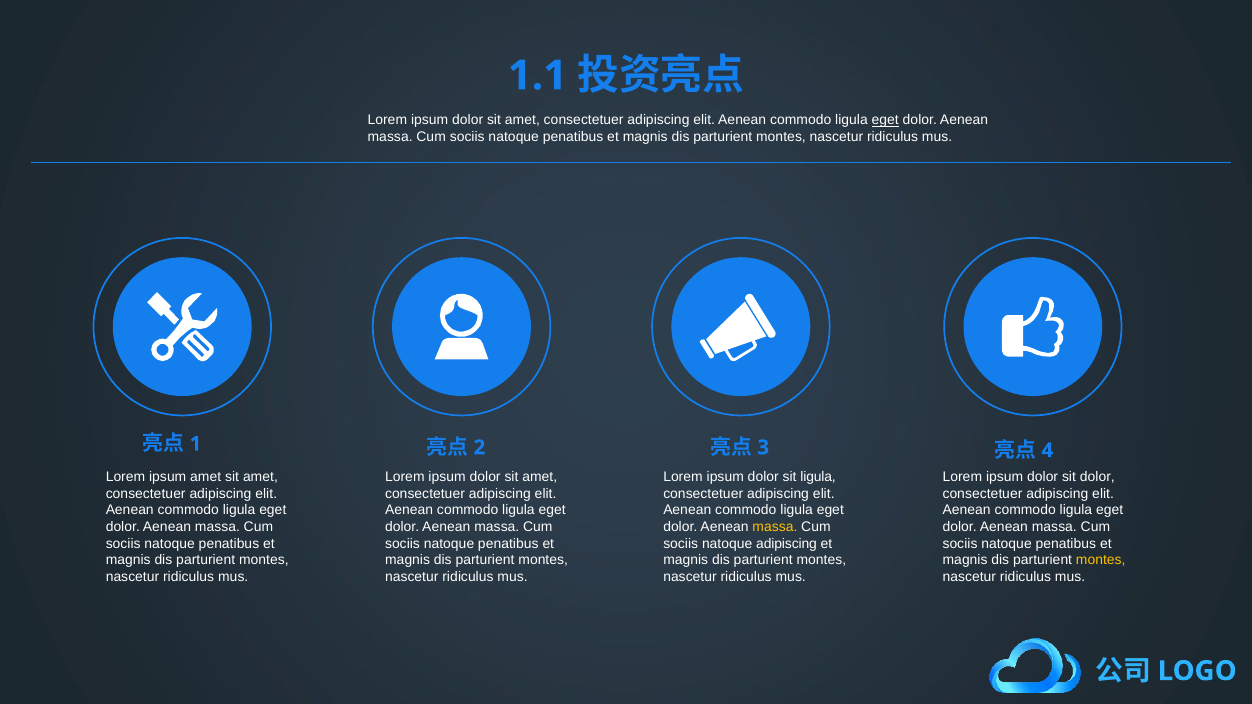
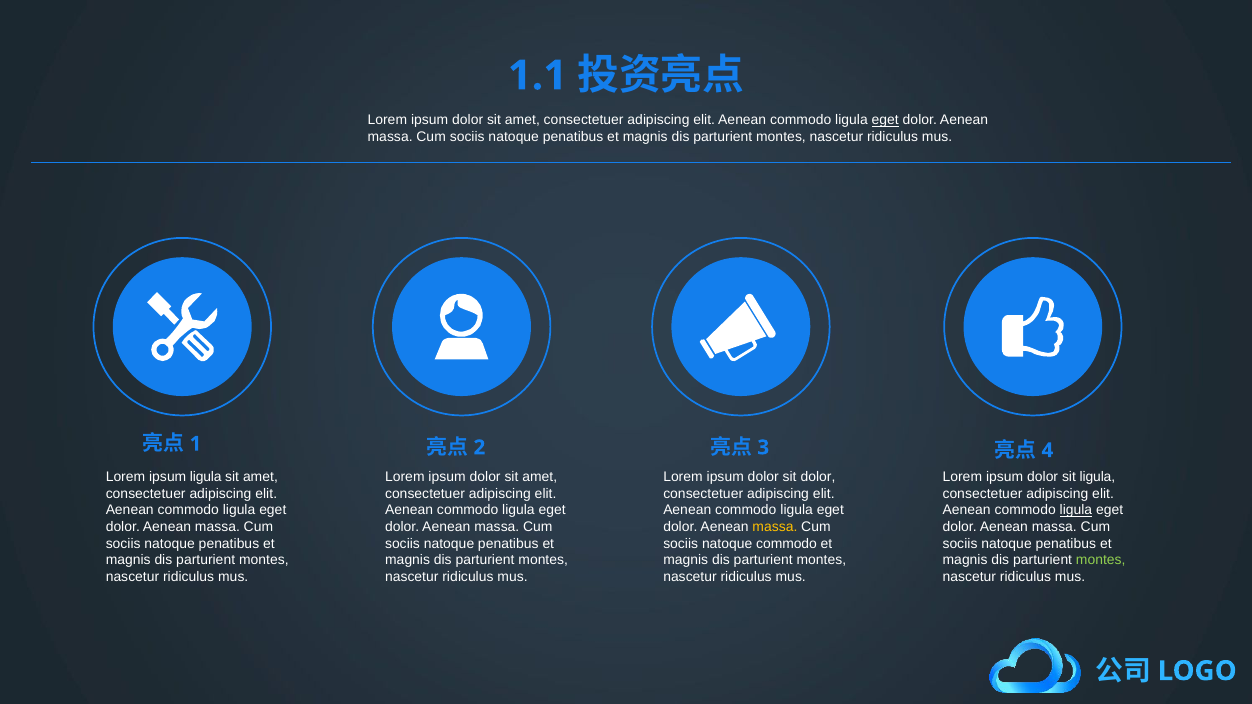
ipsum amet: amet -> ligula
sit ligula: ligula -> dolor
sit dolor: dolor -> ligula
ligula at (1076, 510) underline: none -> present
natoque adipiscing: adipiscing -> commodo
montes at (1101, 560) colour: yellow -> light green
